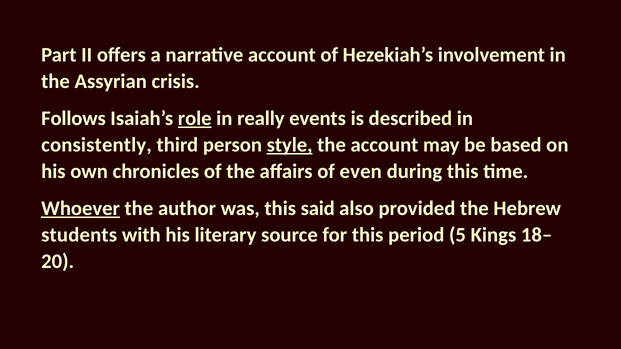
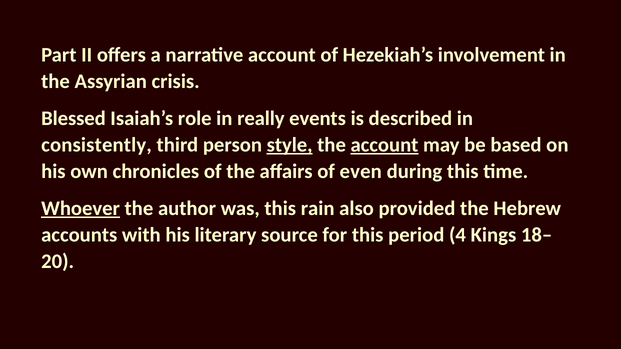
Follows: Follows -> Blessed
role underline: present -> none
account at (384, 145) underline: none -> present
said: said -> rain
students: students -> accounts
5: 5 -> 4
